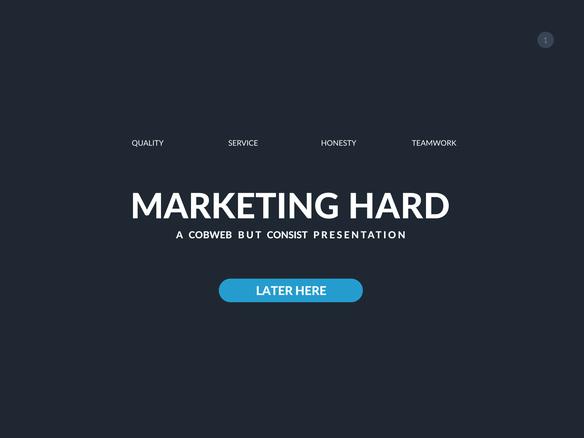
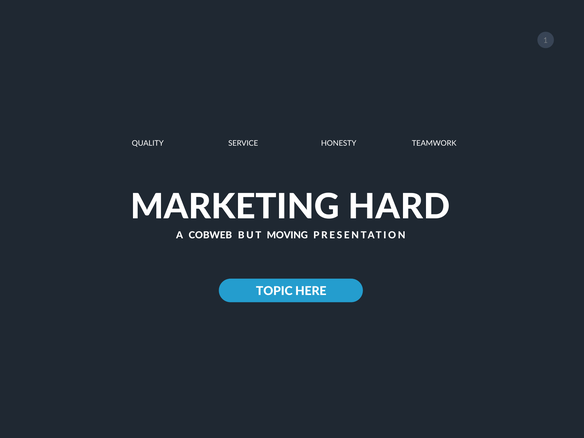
CONSIST: CONSIST -> MOVING
LATER: LATER -> TOPIC
